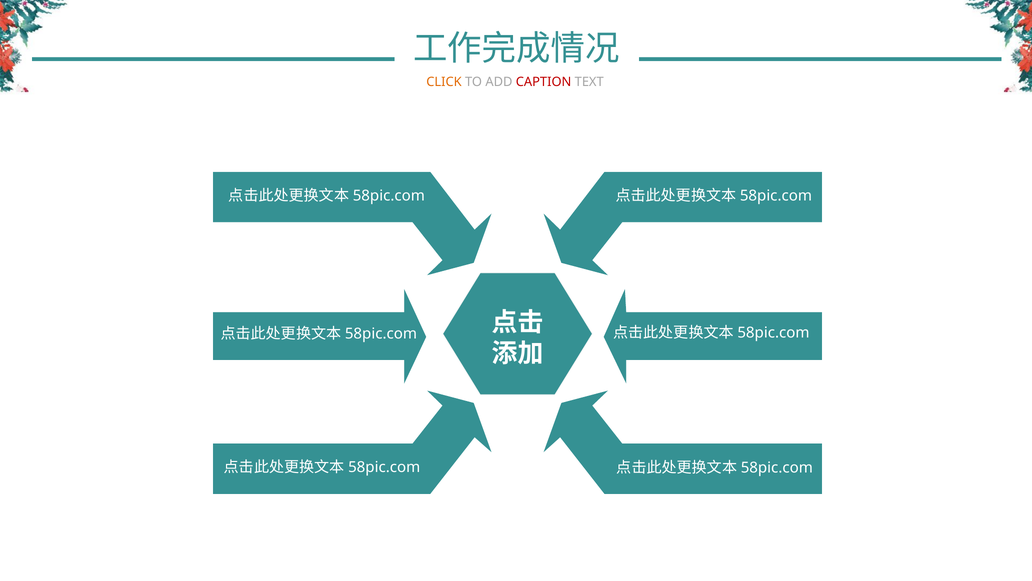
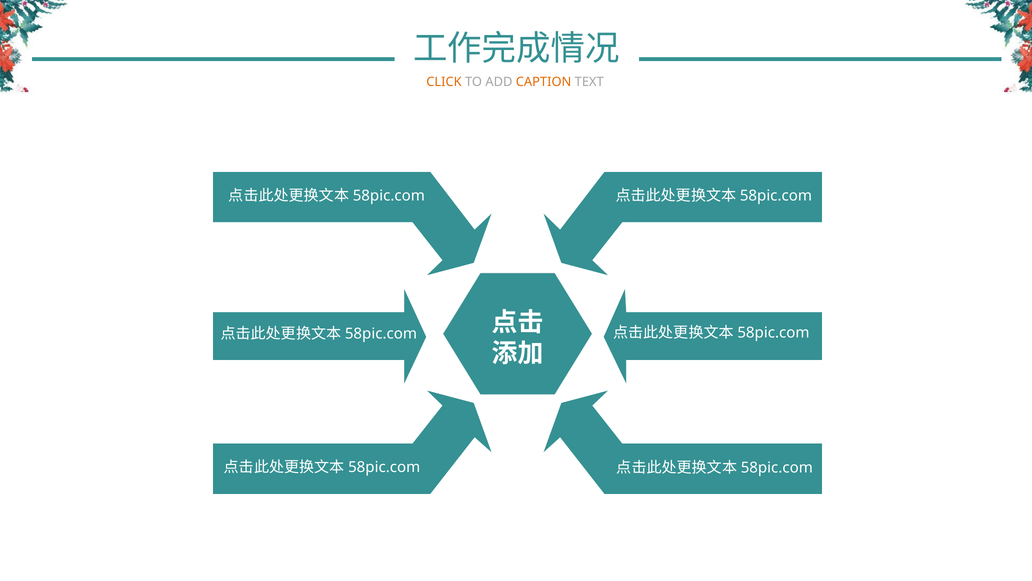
CAPTION colour: red -> orange
